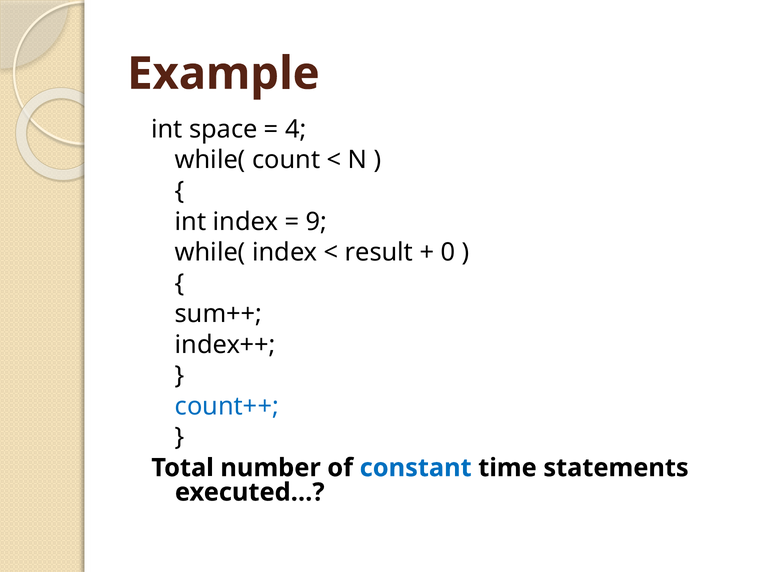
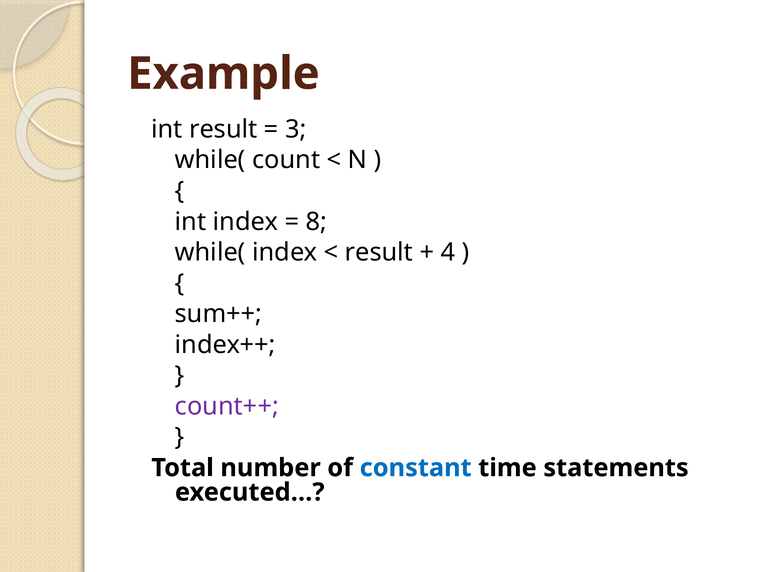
int space: space -> result
4: 4 -> 3
9: 9 -> 8
0: 0 -> 4
count++ colour: blue -> purple
